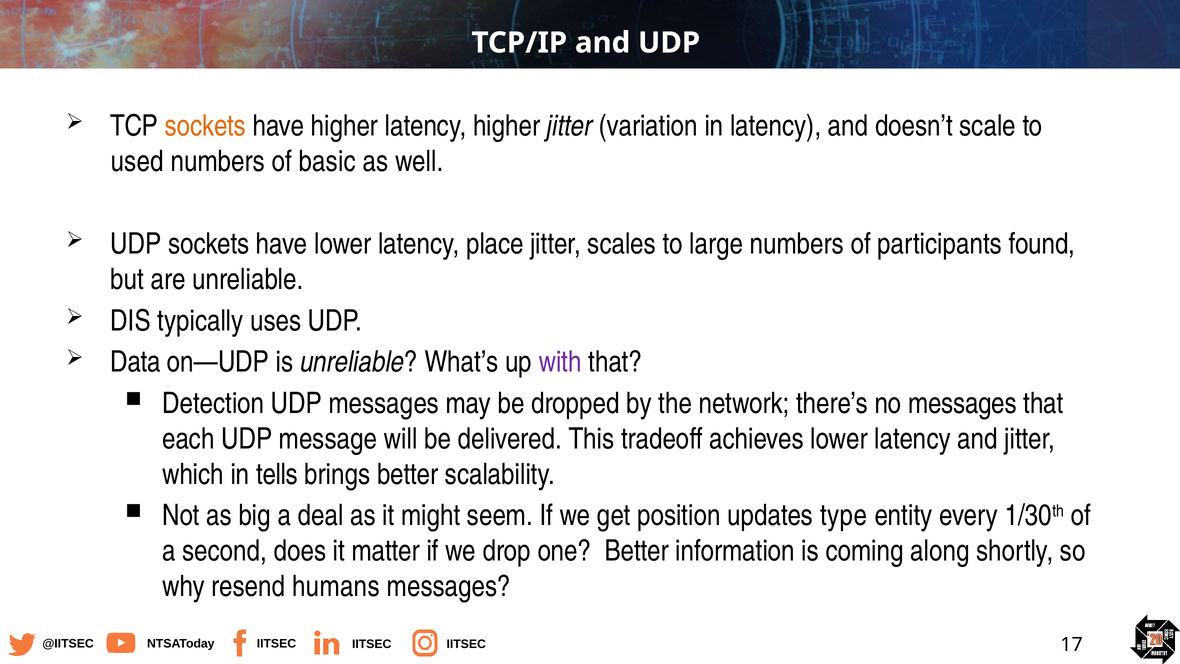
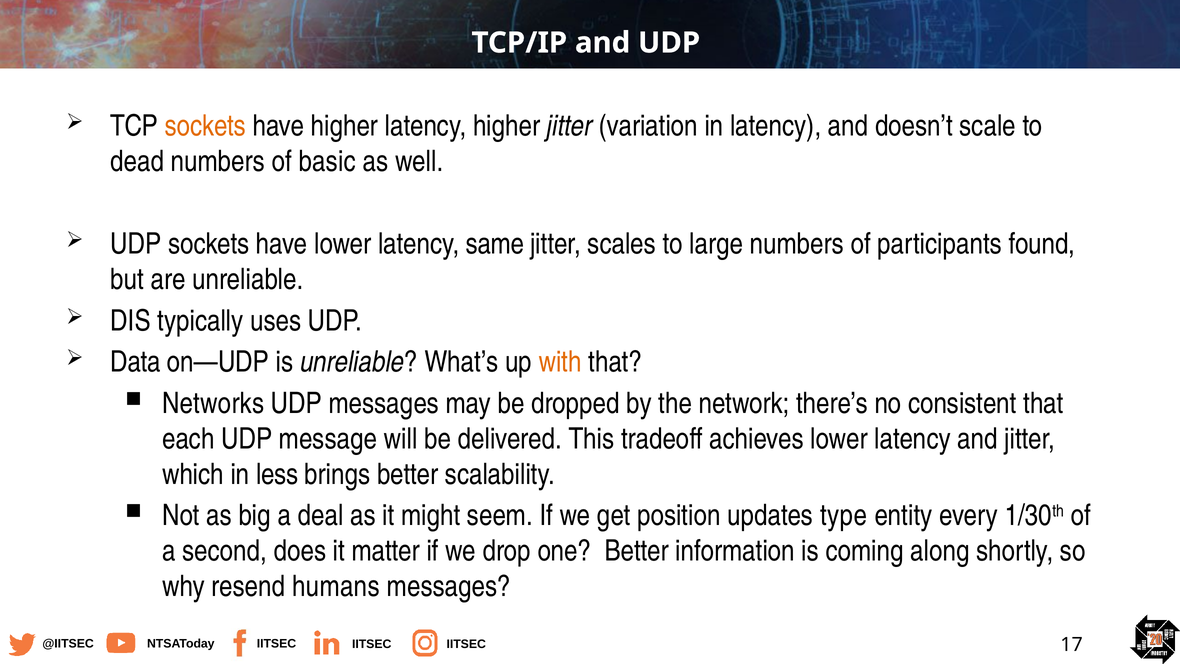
used: used -> dead
place: place -> same
with colour: purple -> orange
Detection: Detection -> Networks
no messages: messages -> consistent
tells: tells -> less
